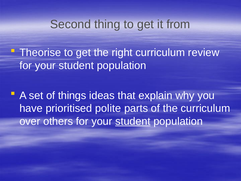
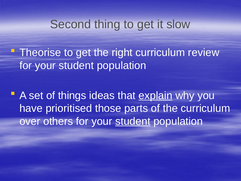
from: from -> slow
explain underline: none -> present
polite: polite -> those
